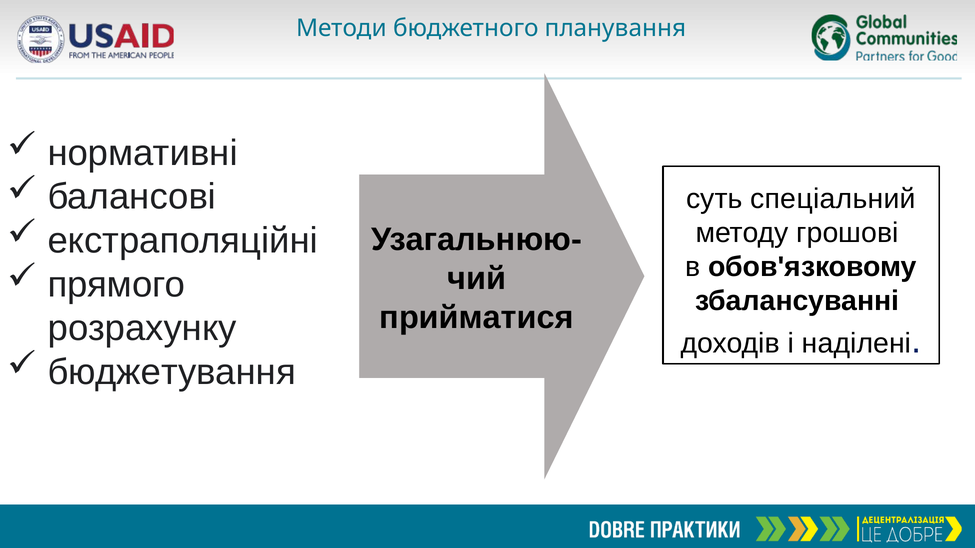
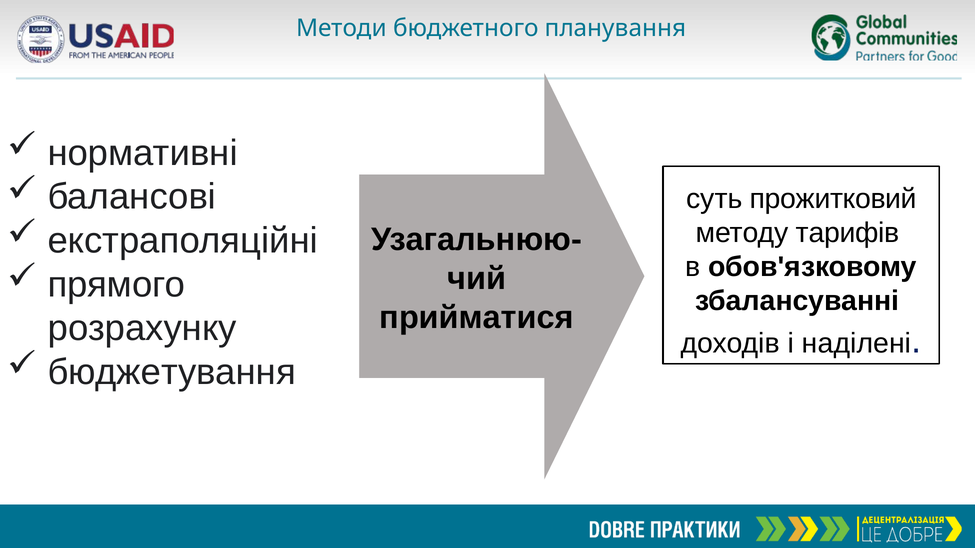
спеціальний: спеціальний -> прожитковий
грошові: грошові -> тарифів
